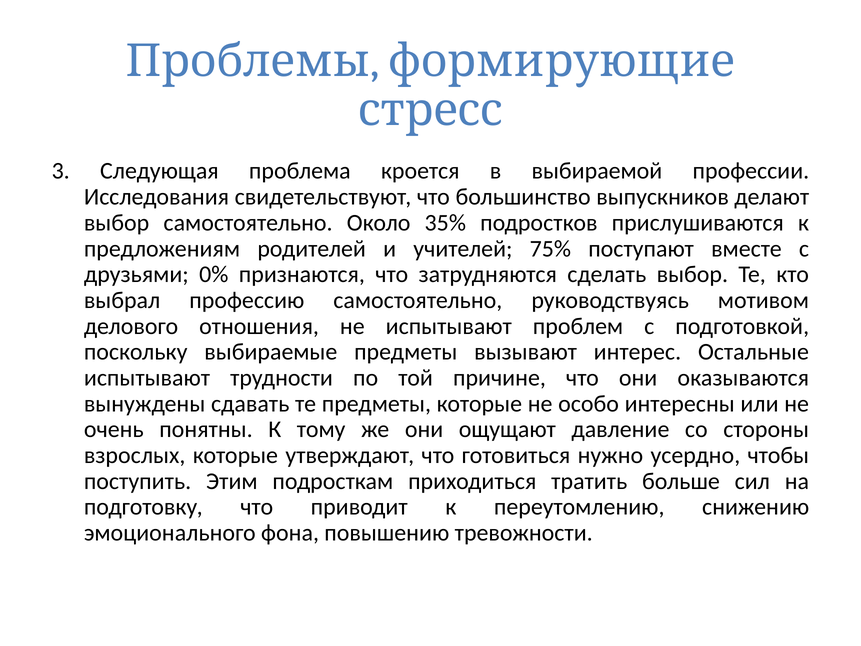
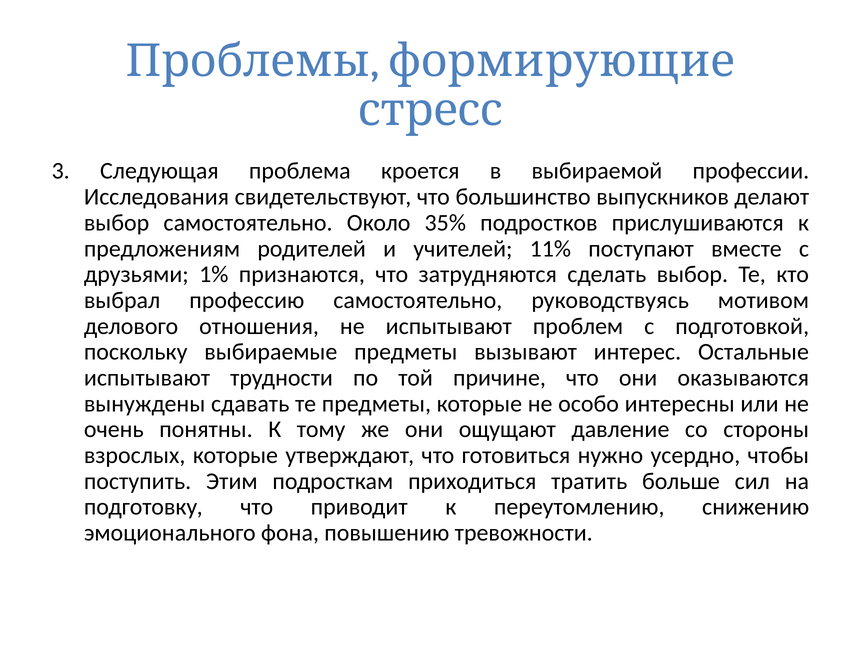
75%: 75% -> 11%
0%: 0% -> 1%
